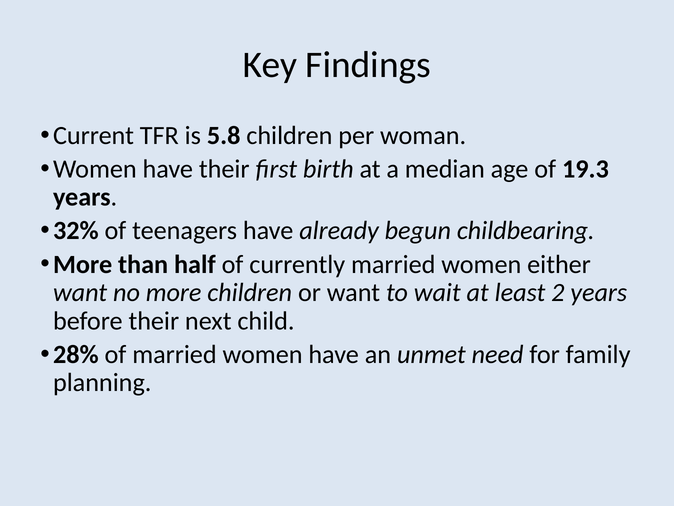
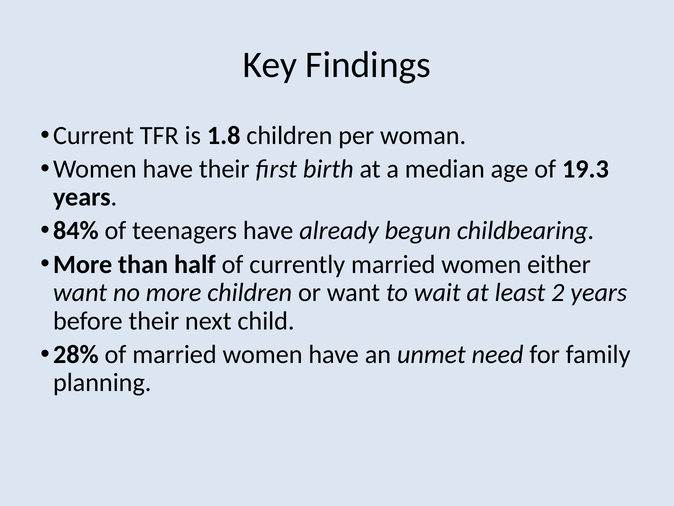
5.8: 5.8 -> 1.8
32%: 32% -> 84%
